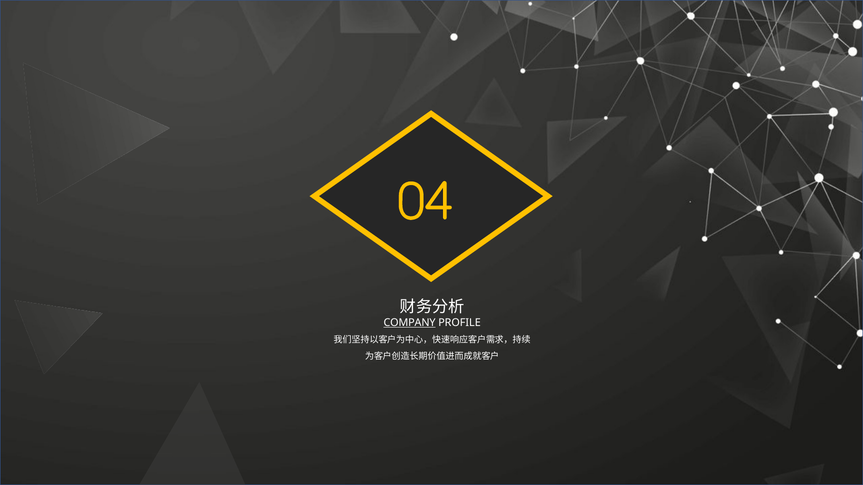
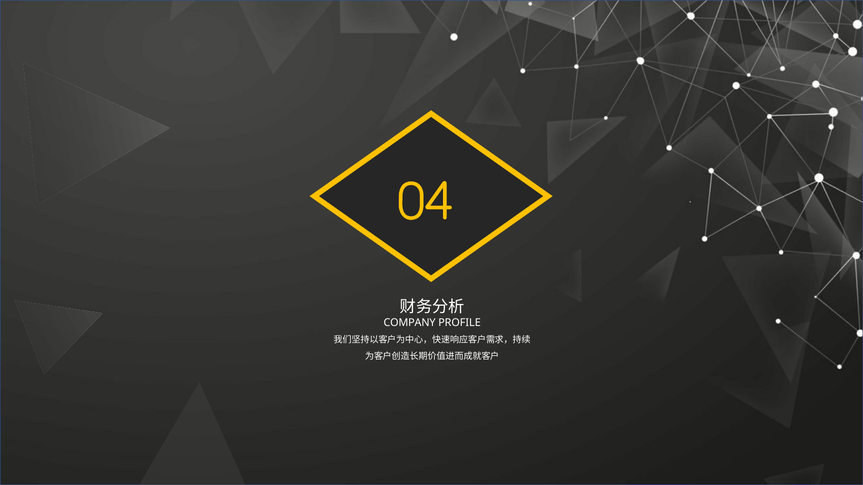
COMPANY underline: present -> none
